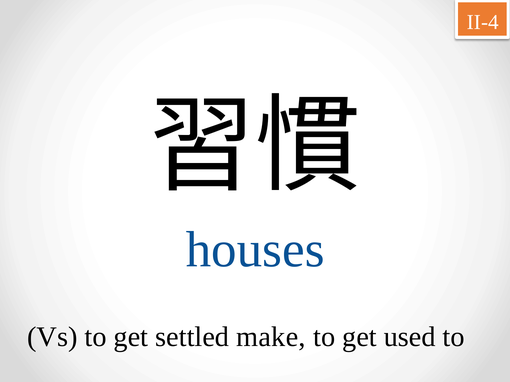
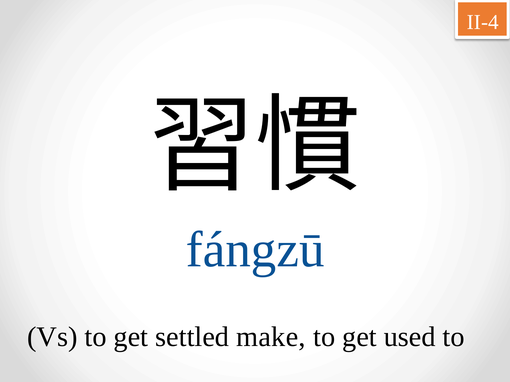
houses: houses -> fángzū
